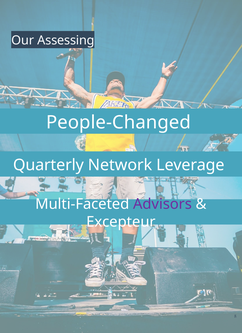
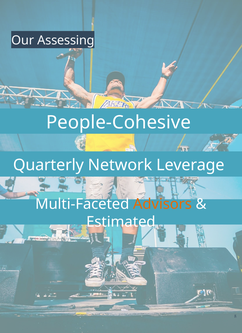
People-Changed: People-Changed -> People-Cohesive
Advisors colour: purple -> orange
Excepteur: Excepteur -> Estimated
